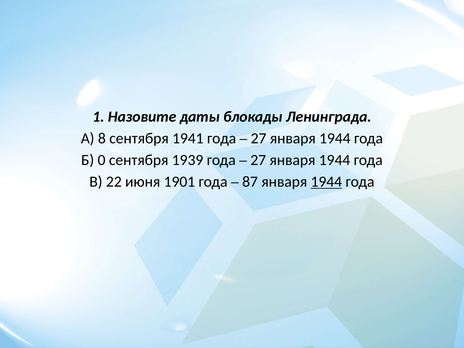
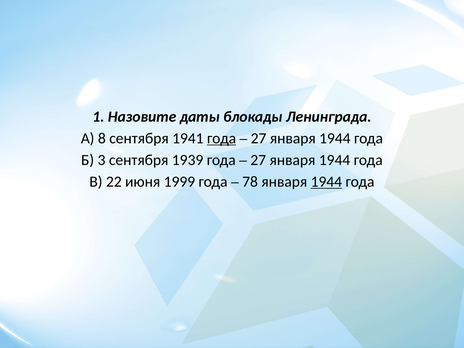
года at (222, 138) underline: none -> present
0: 0 -> 3
1901: 1901 -> 1999
87: 87 -> 78
